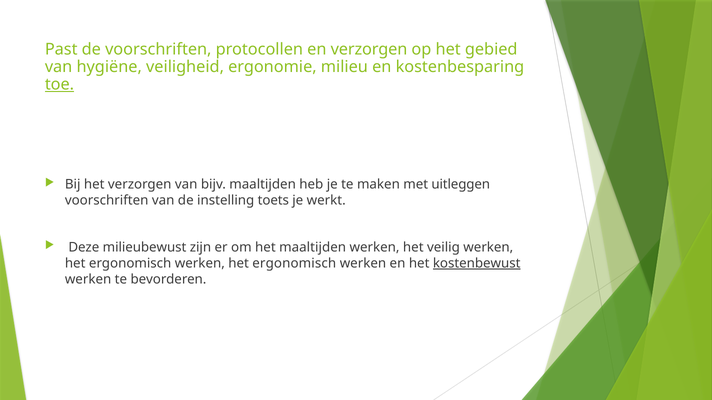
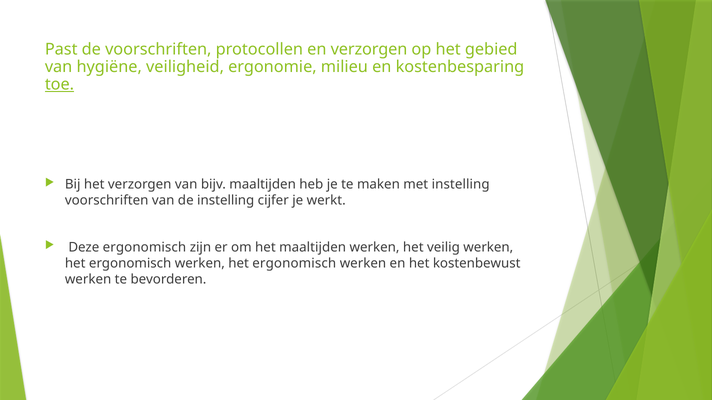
met uitleggen: uitleggen -> instelling
toets: toets -> cijfer
Deze milieubewust: milieubewust -> ergonomisch
kostenbewust underline: present -> none
